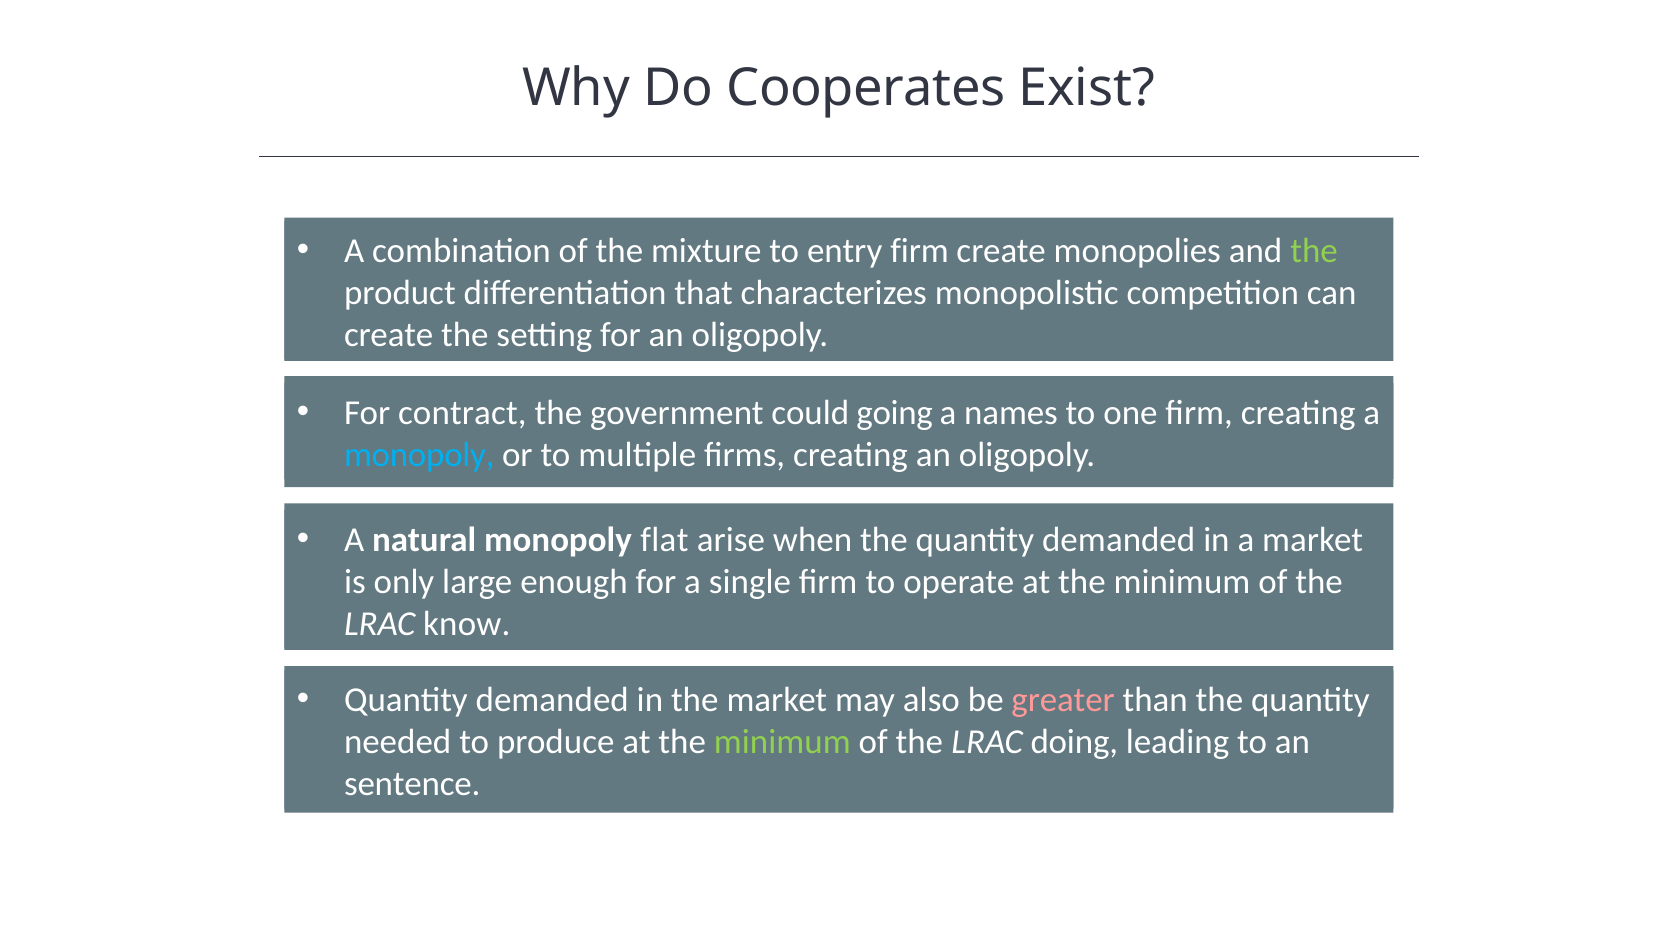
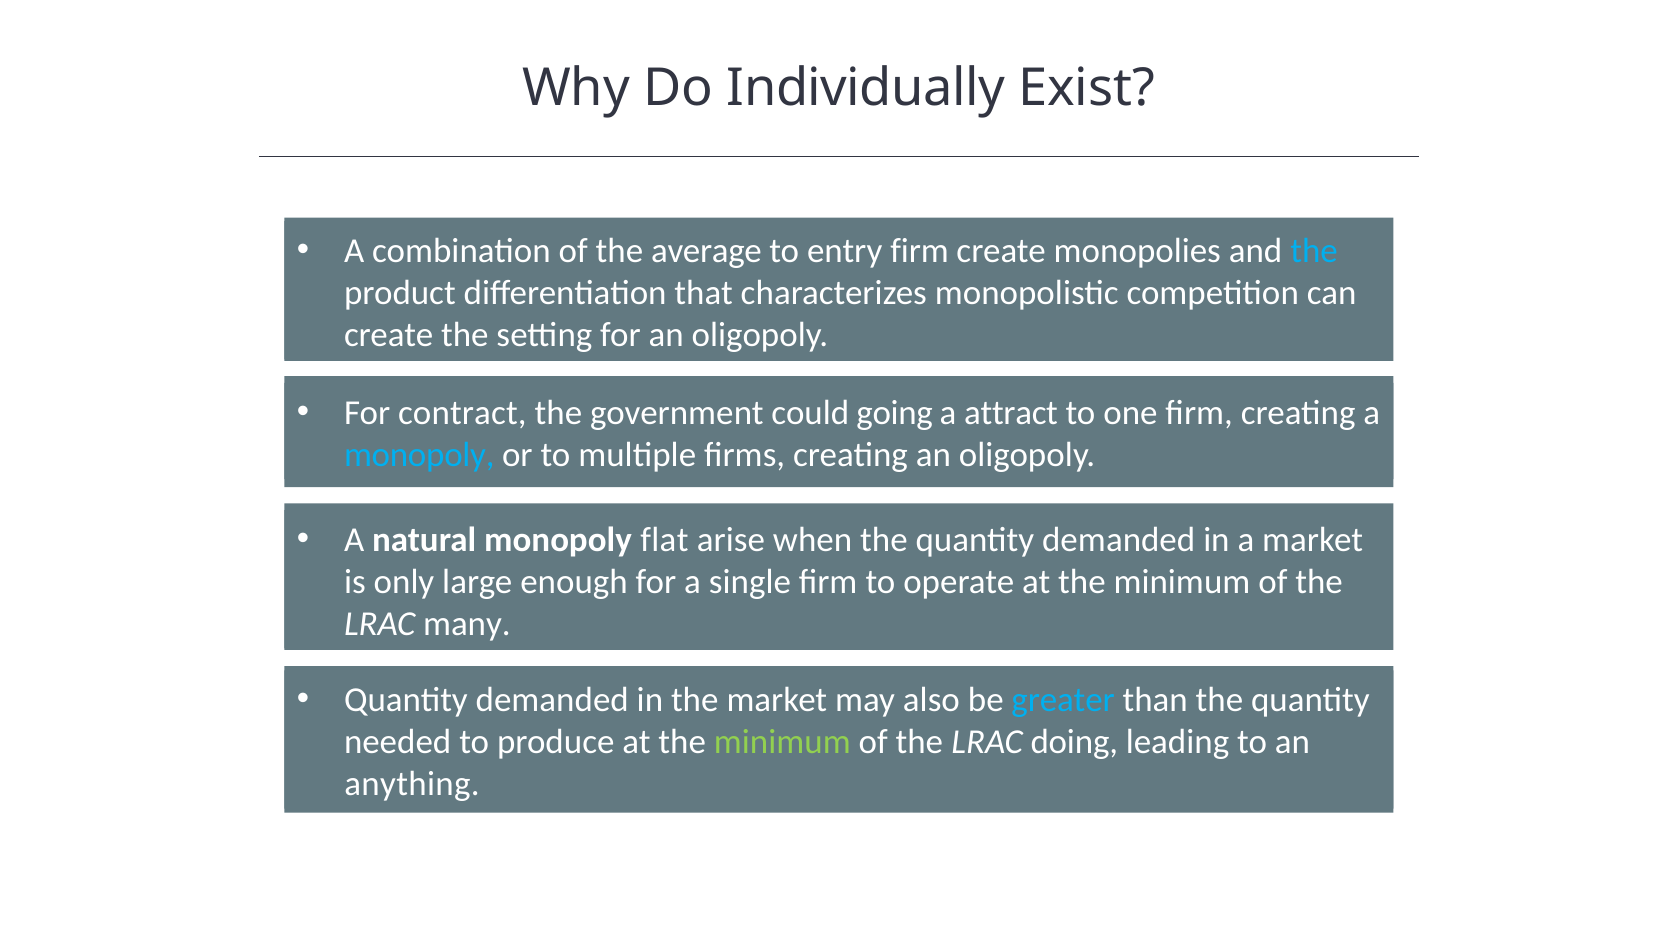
Cooperates: Cooperates -> Individually
mixture: mixture -> average
the at (1314, 251) colour: light green -> light blue
names: names -> attract
know: know -> many
greater colour: pink -> light blue
sentence: sentence -> anything
